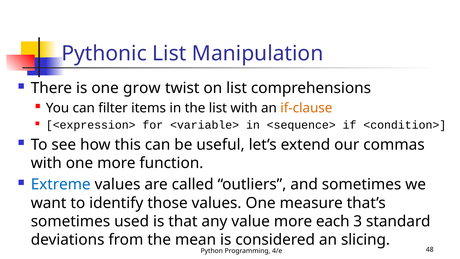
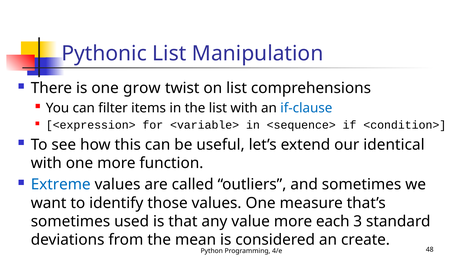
if-clause colour: orange -> blue
commas: commas -> identical
slicing: slicing -> create
